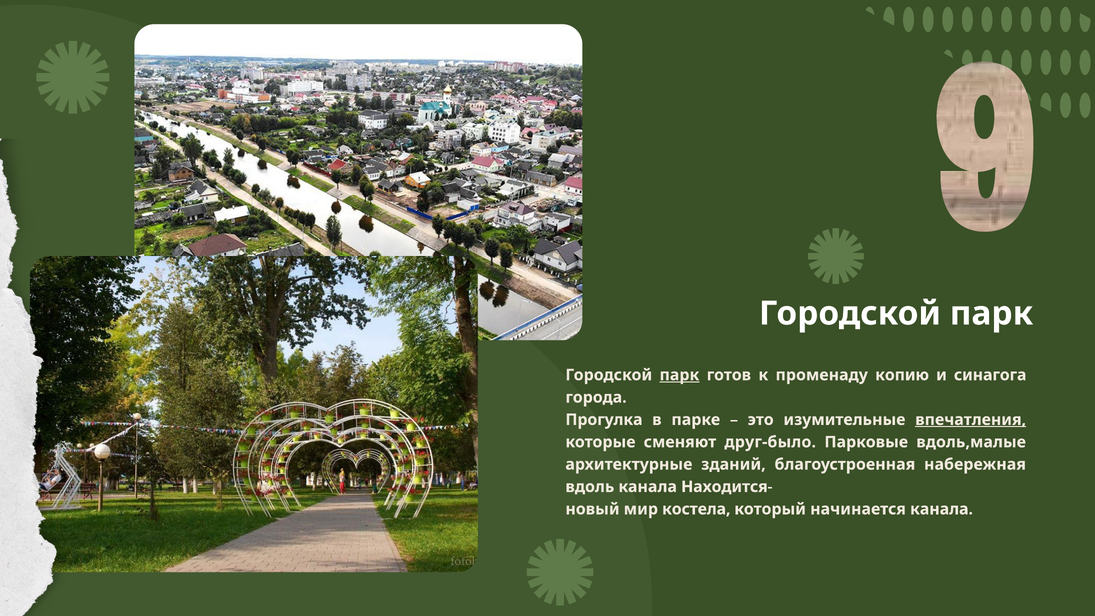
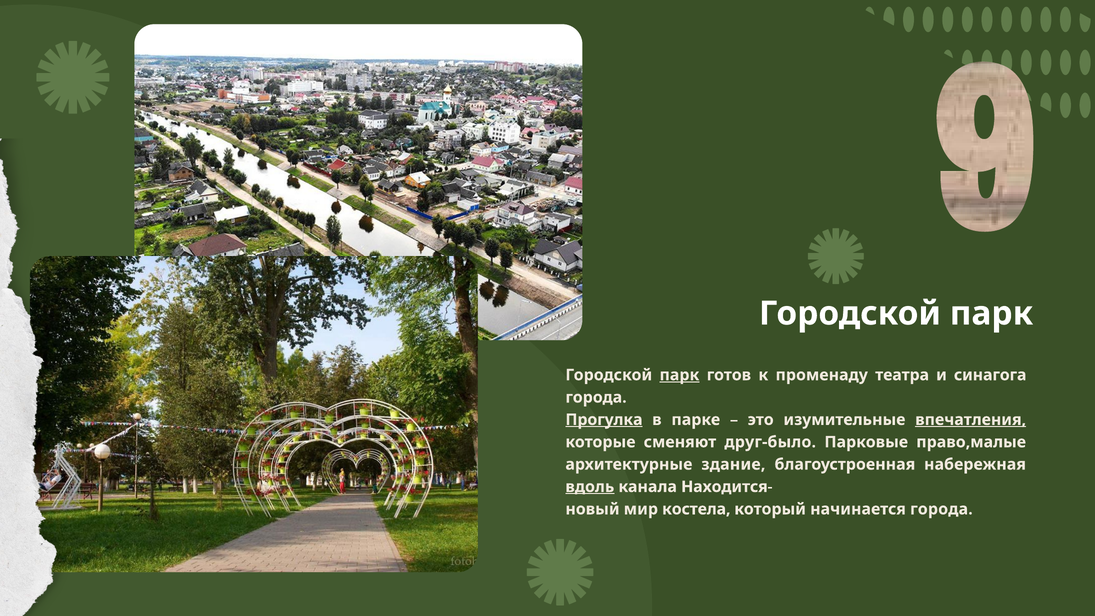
копию: копию -> театра
Прогулка underline: none -> present
вдоль,малые: вдоль,малые -> право,малые
зданий: зданий -> здание
вдоль underline: none -> present
начинается канала: канала -> города
